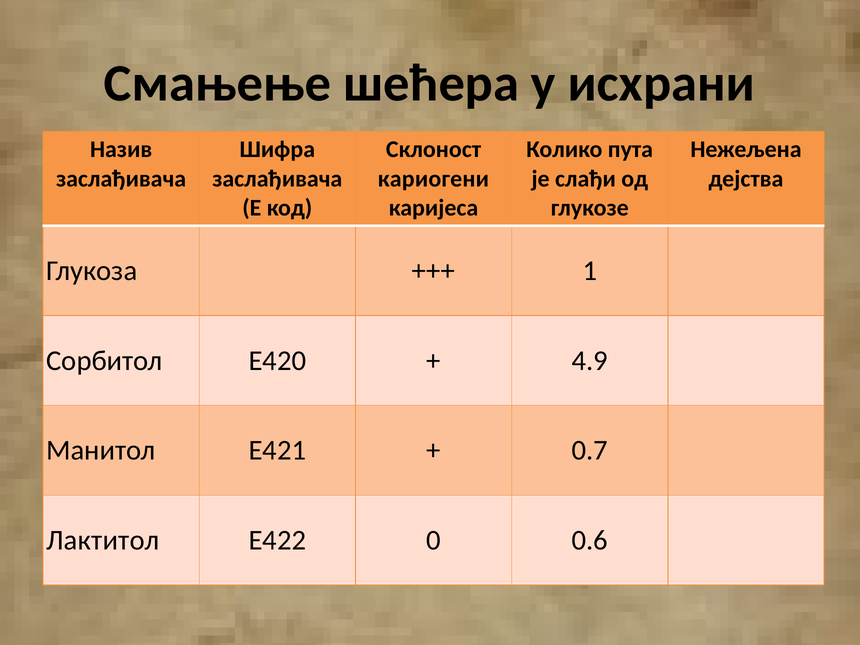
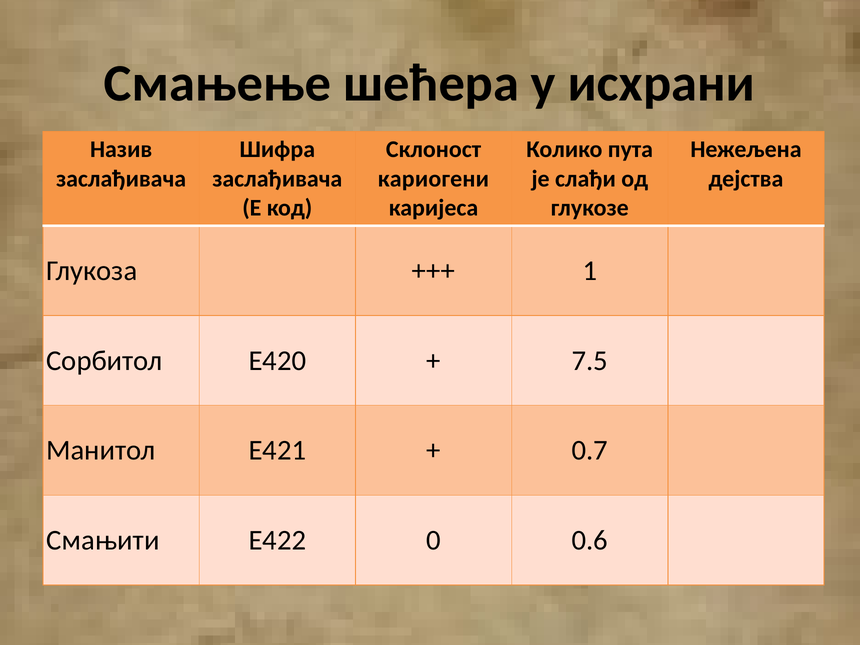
4.9: 4.9 -> 7.5
Лактитол: Лактитол -> Смањити
